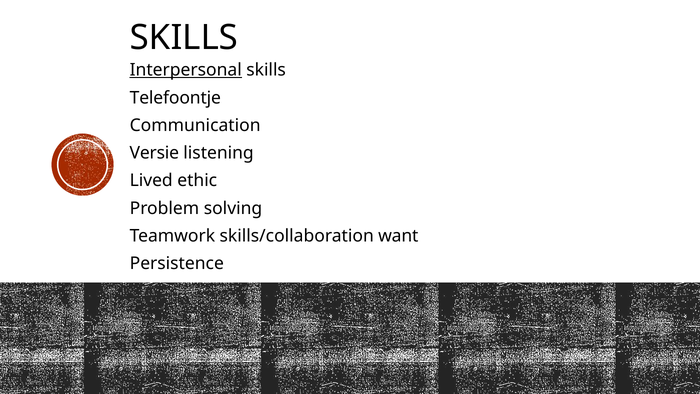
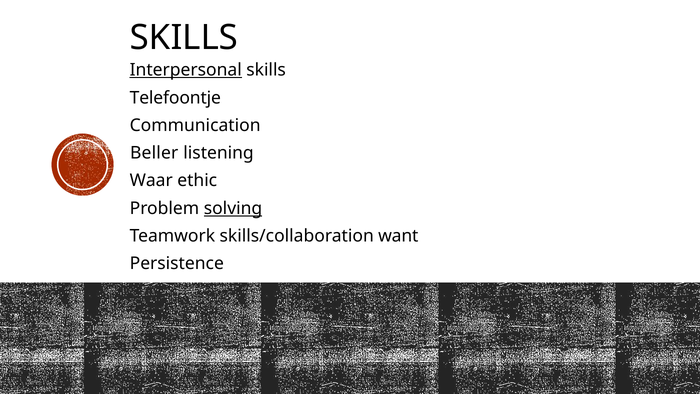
Versie: Versie -> Beller
Lived: Lived -> Waar
solving underline: none -> present
